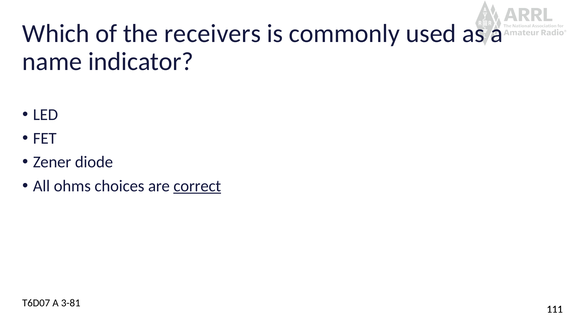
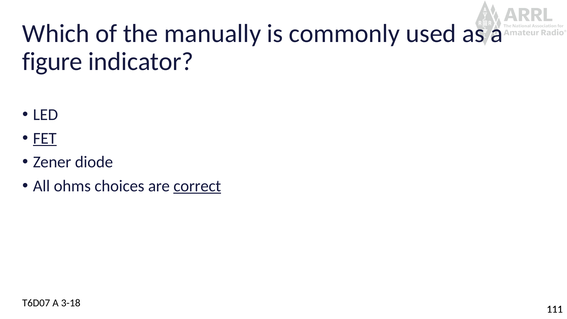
receivers: receivers -> manually
name: name -> figure
FET underline: none -> present
3-81: 3-81 -> 3-18
